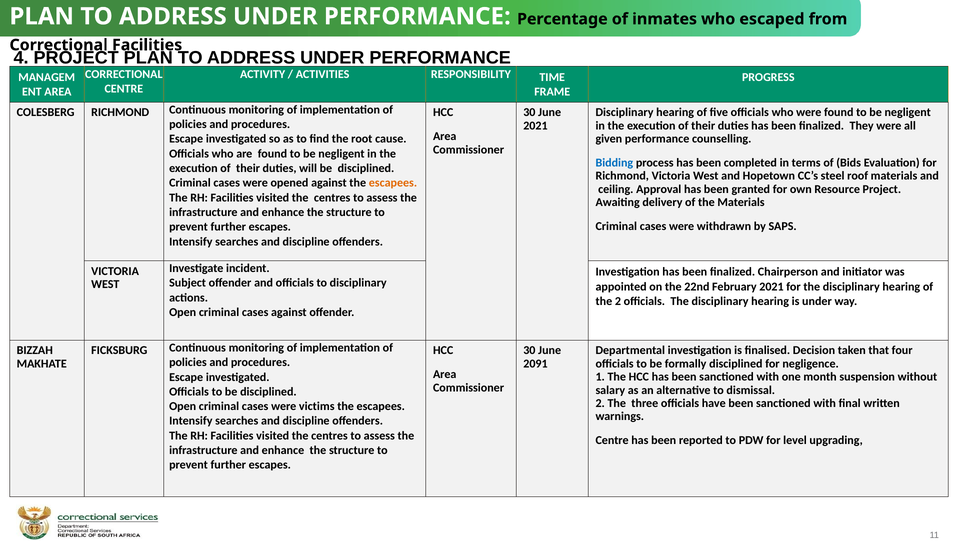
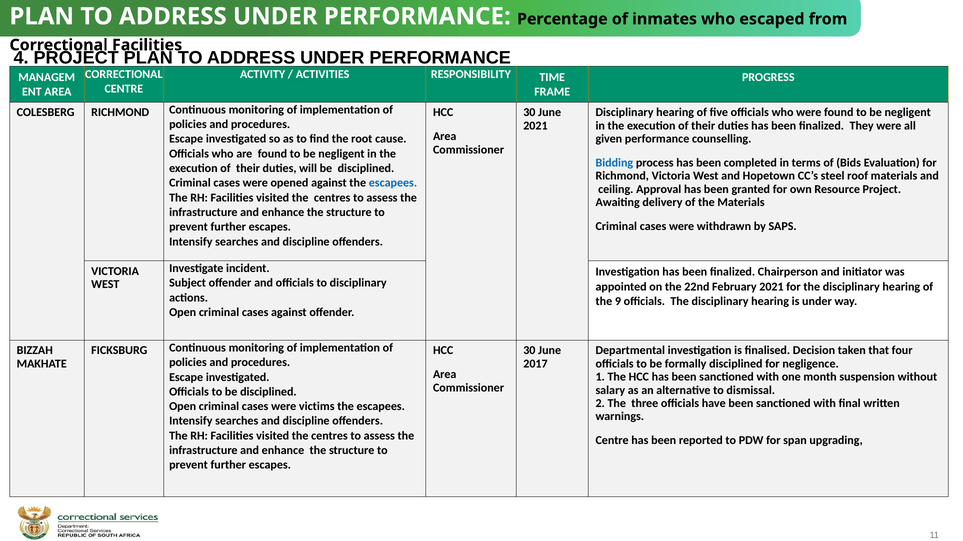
escapees at (393, 183) colour: orange -> blue
the 2: 2 -> 9
2091: 2091 -> 2017
level: level -> span
